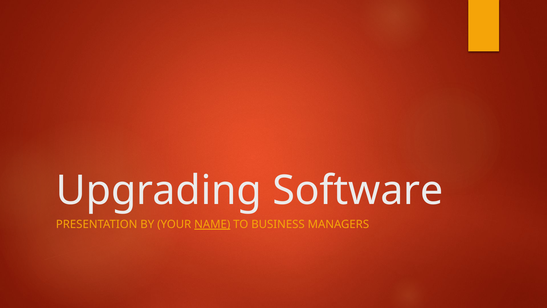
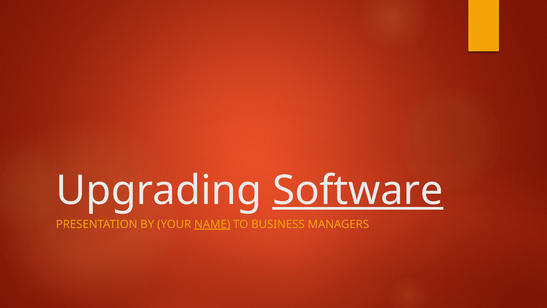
Software underline: none -> present
